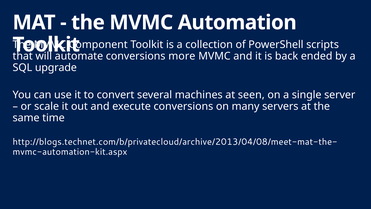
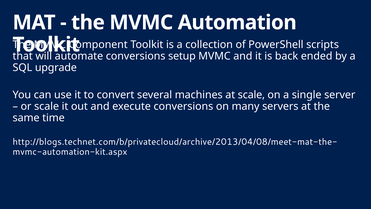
more: more -> setup
at seen: seen -> scale
